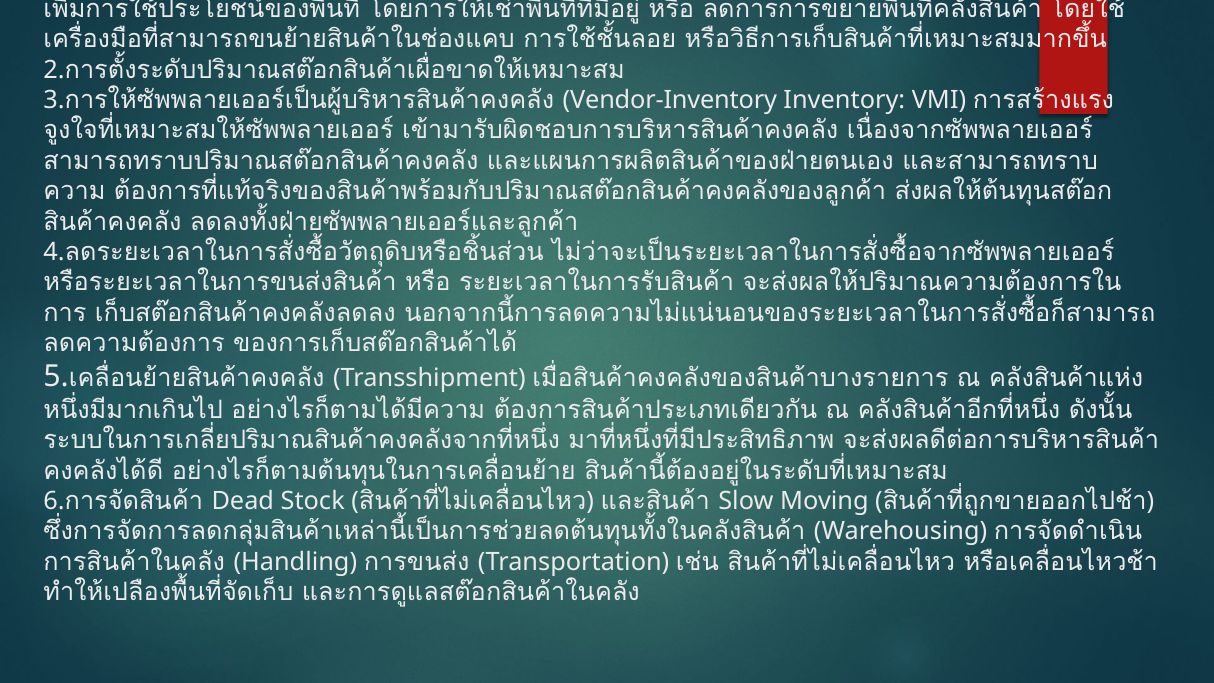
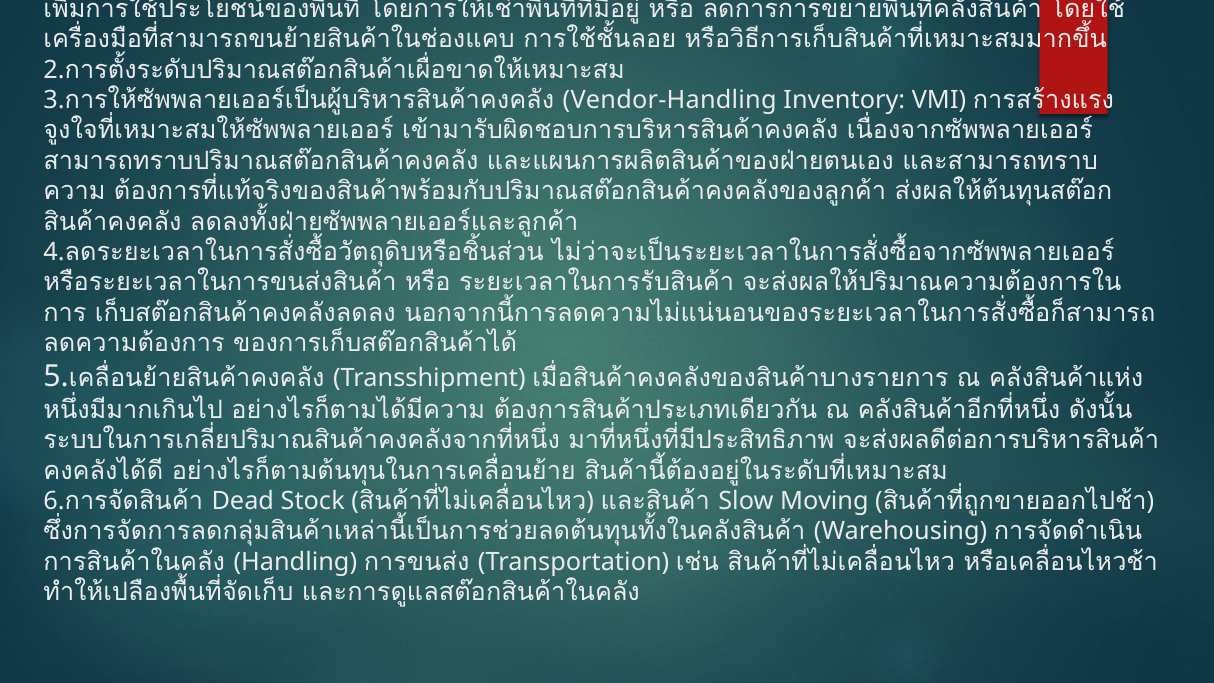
Vendor-Inventory: Vendor-Inventory -> Vendor-Handling
